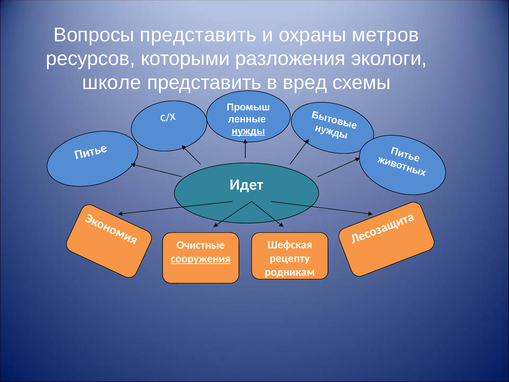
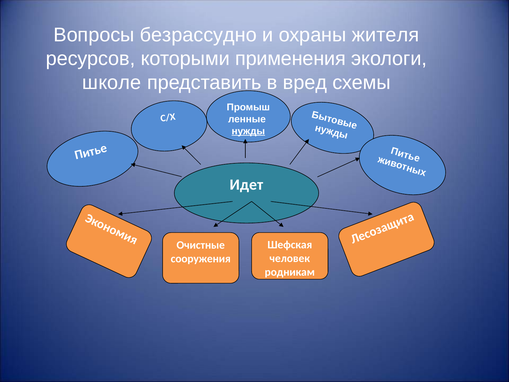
Вопросы представить: представить -> безрассудно
метров: метров -> жителя
разложения: разложения -> применения
рецепту: рецепту -> человек
сооружения underline: present -> none
